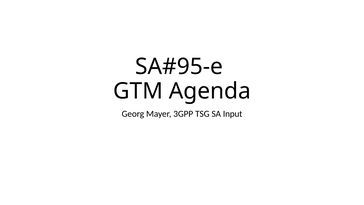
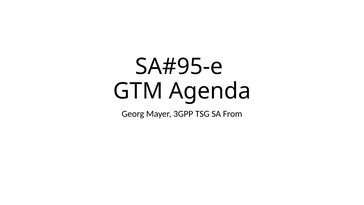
Input: Input -> From
